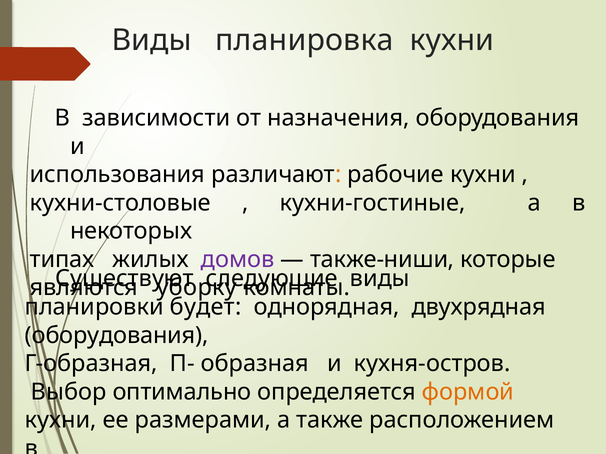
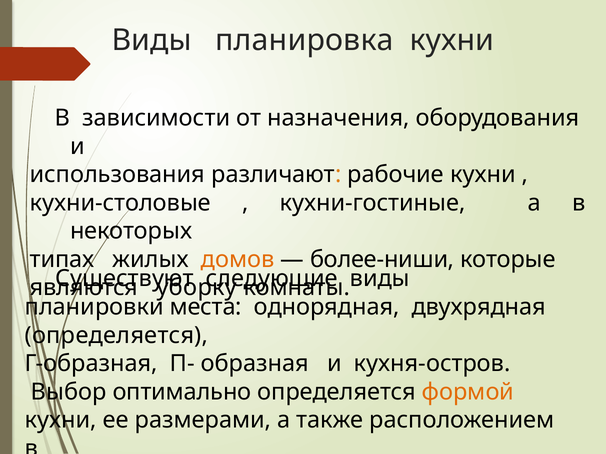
домов colour: purple -> orange
также-ниши: также-ниши -> более-ниши
будет: будет -> места
оборудования at (117, 336): оборудования -> определяется
